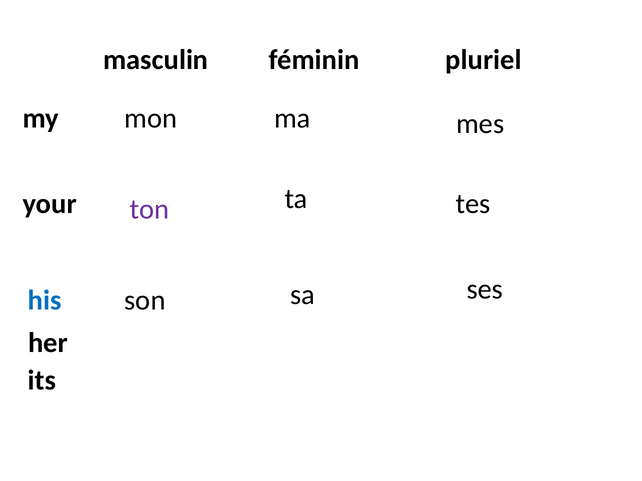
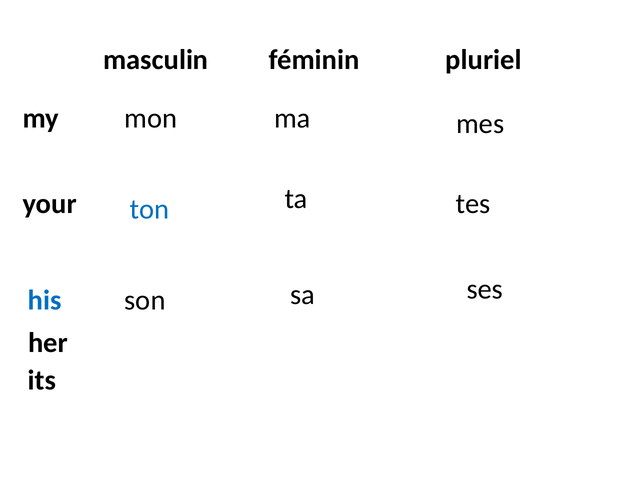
ton colour: purple -> blue
